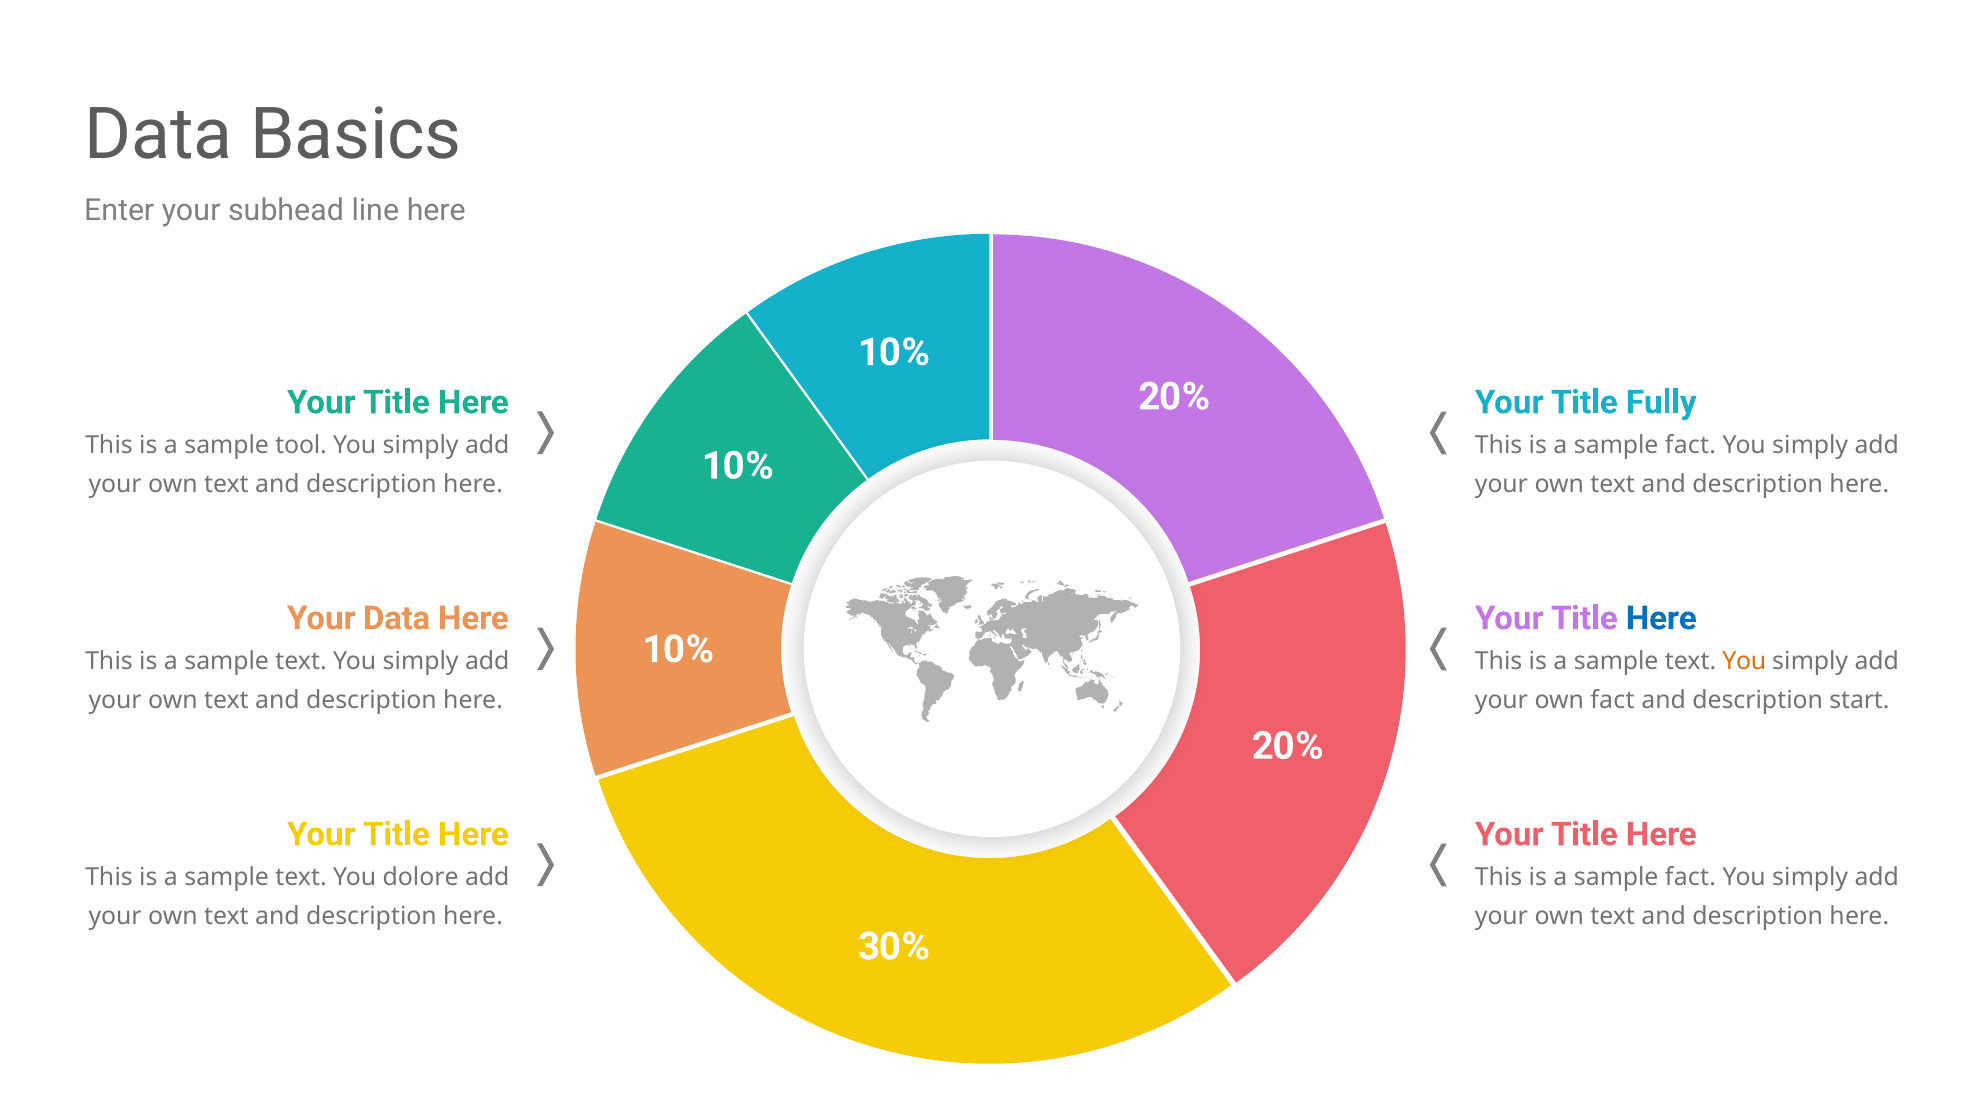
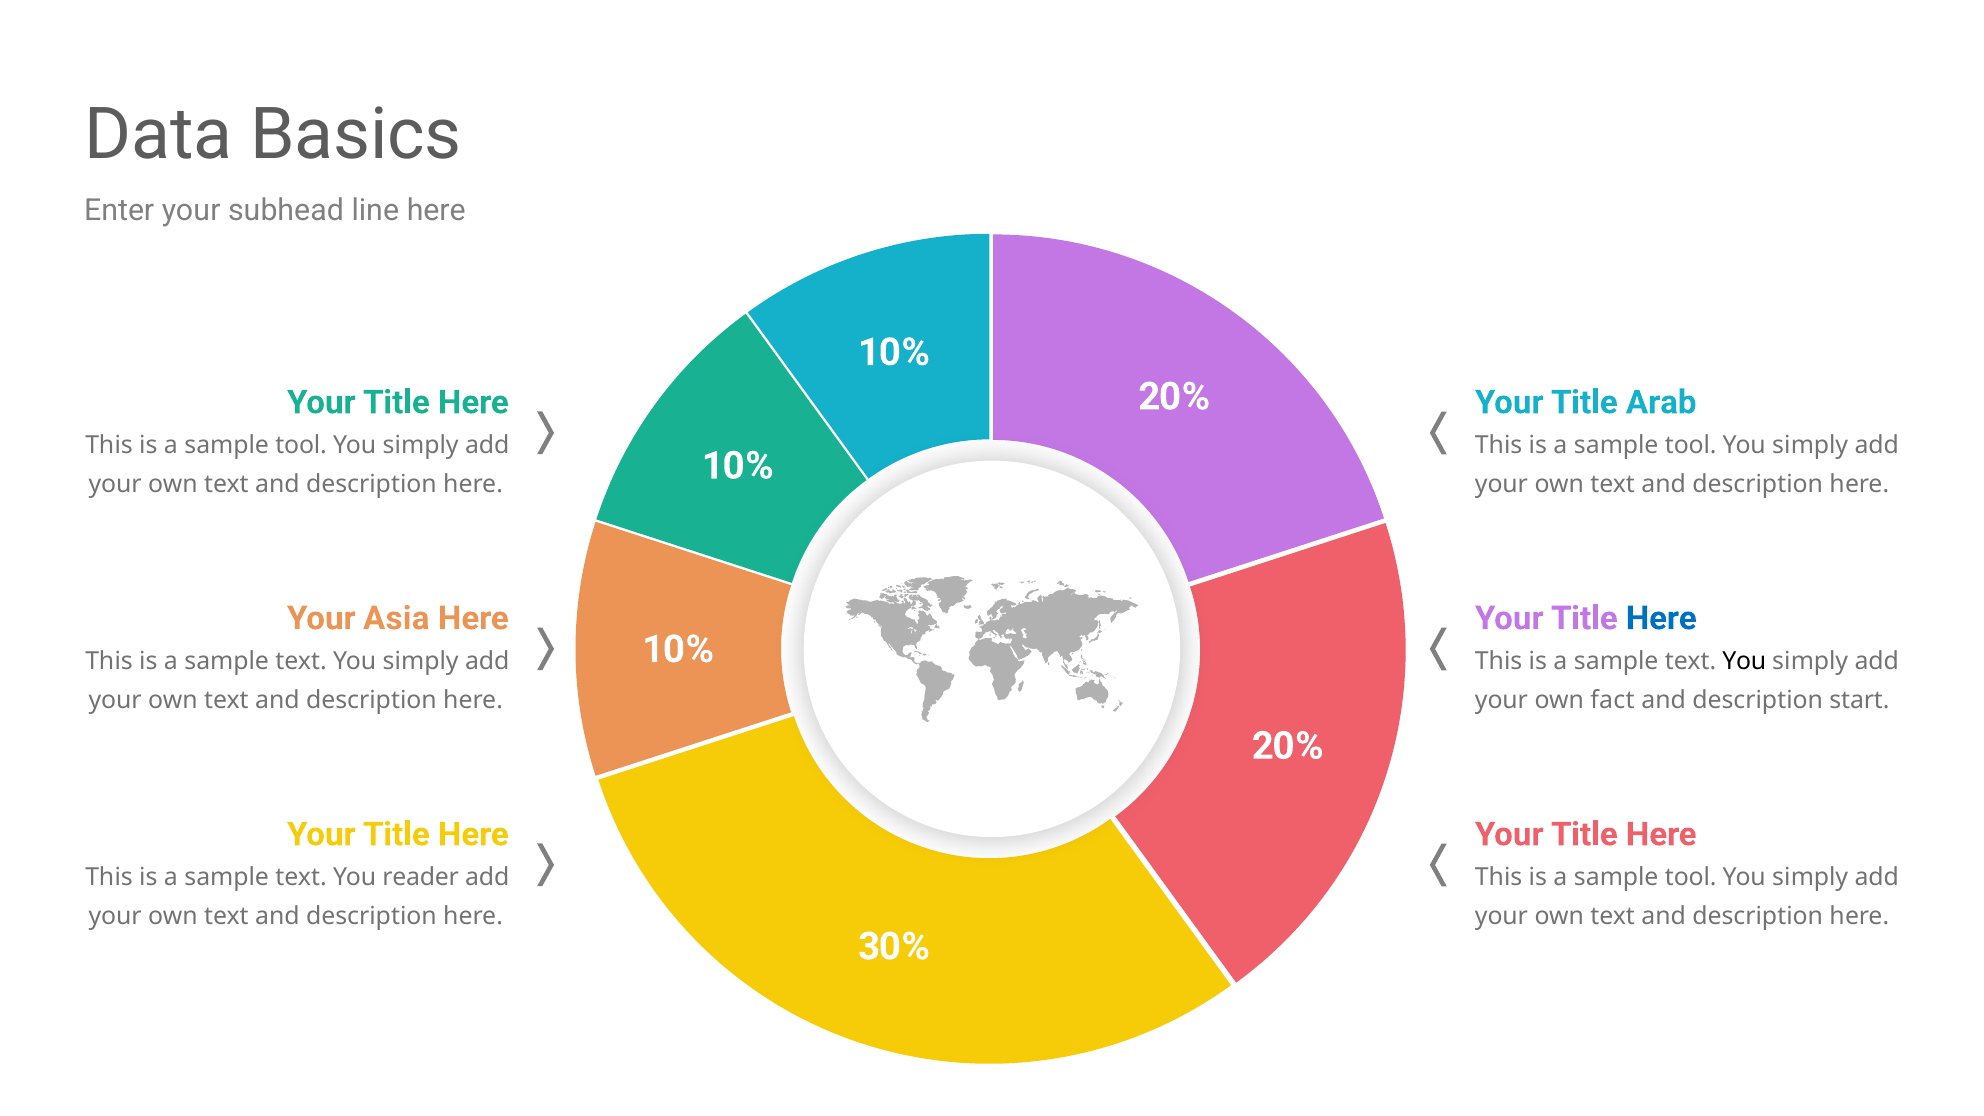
Fully: Fully -> Arab
fact at (1690, 445): fact -> tool
Your Data: Data -> Asia
You at (1744, 661) colour: orange -> black
dolore: dolore -> reader
fact at (1690, 877): fact -> tool
